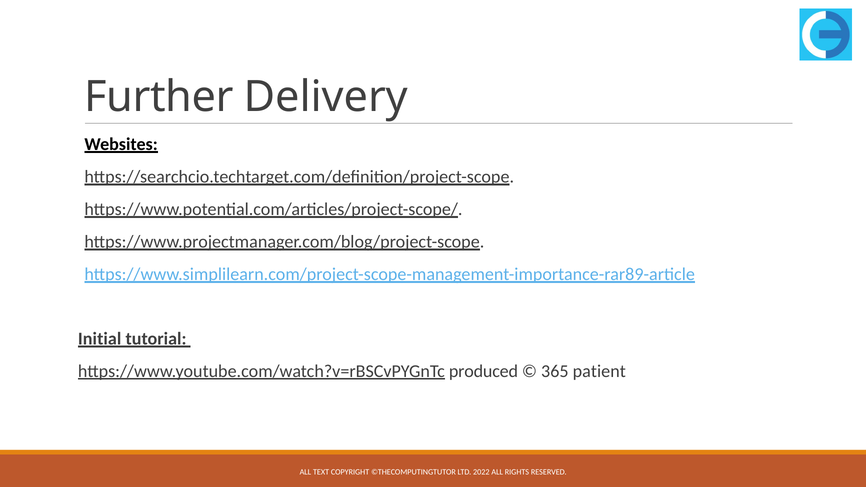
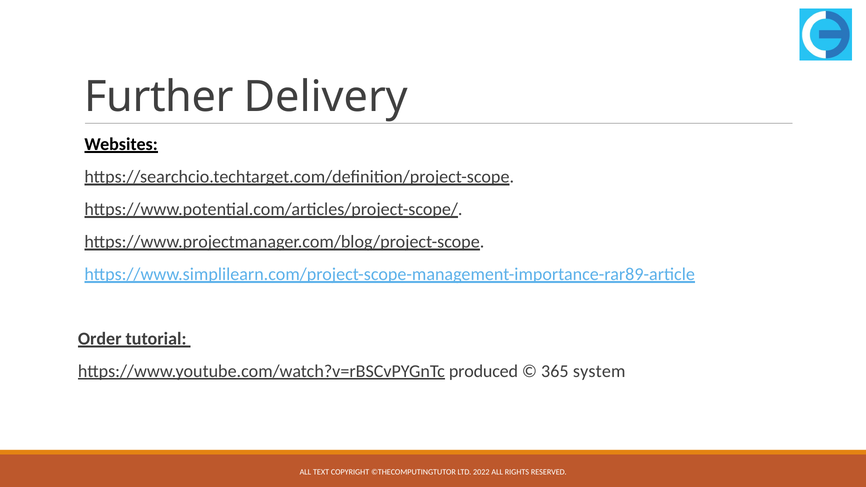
Initial: Initial -> Order
patient: patient -> system
